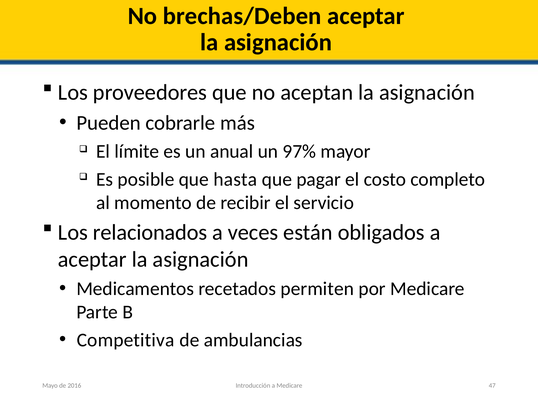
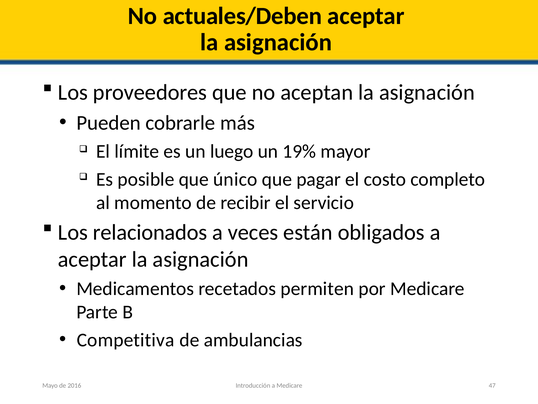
brechas/Deben: brechas/Deben -> actuales/Deben
anual: anual -> luego
97%: 97% -> 19%
hasta: hasta -> único
